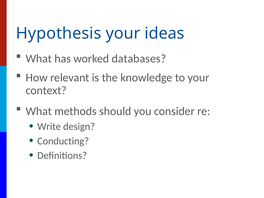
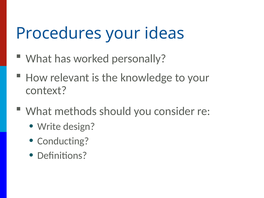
Hypothesis: Hypothesis -> Procedures
databases: databases -> personally
